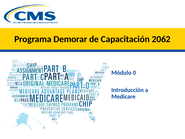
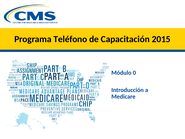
Demorar: Demorar -> Teléfono
2062: 2062 -> 2015
